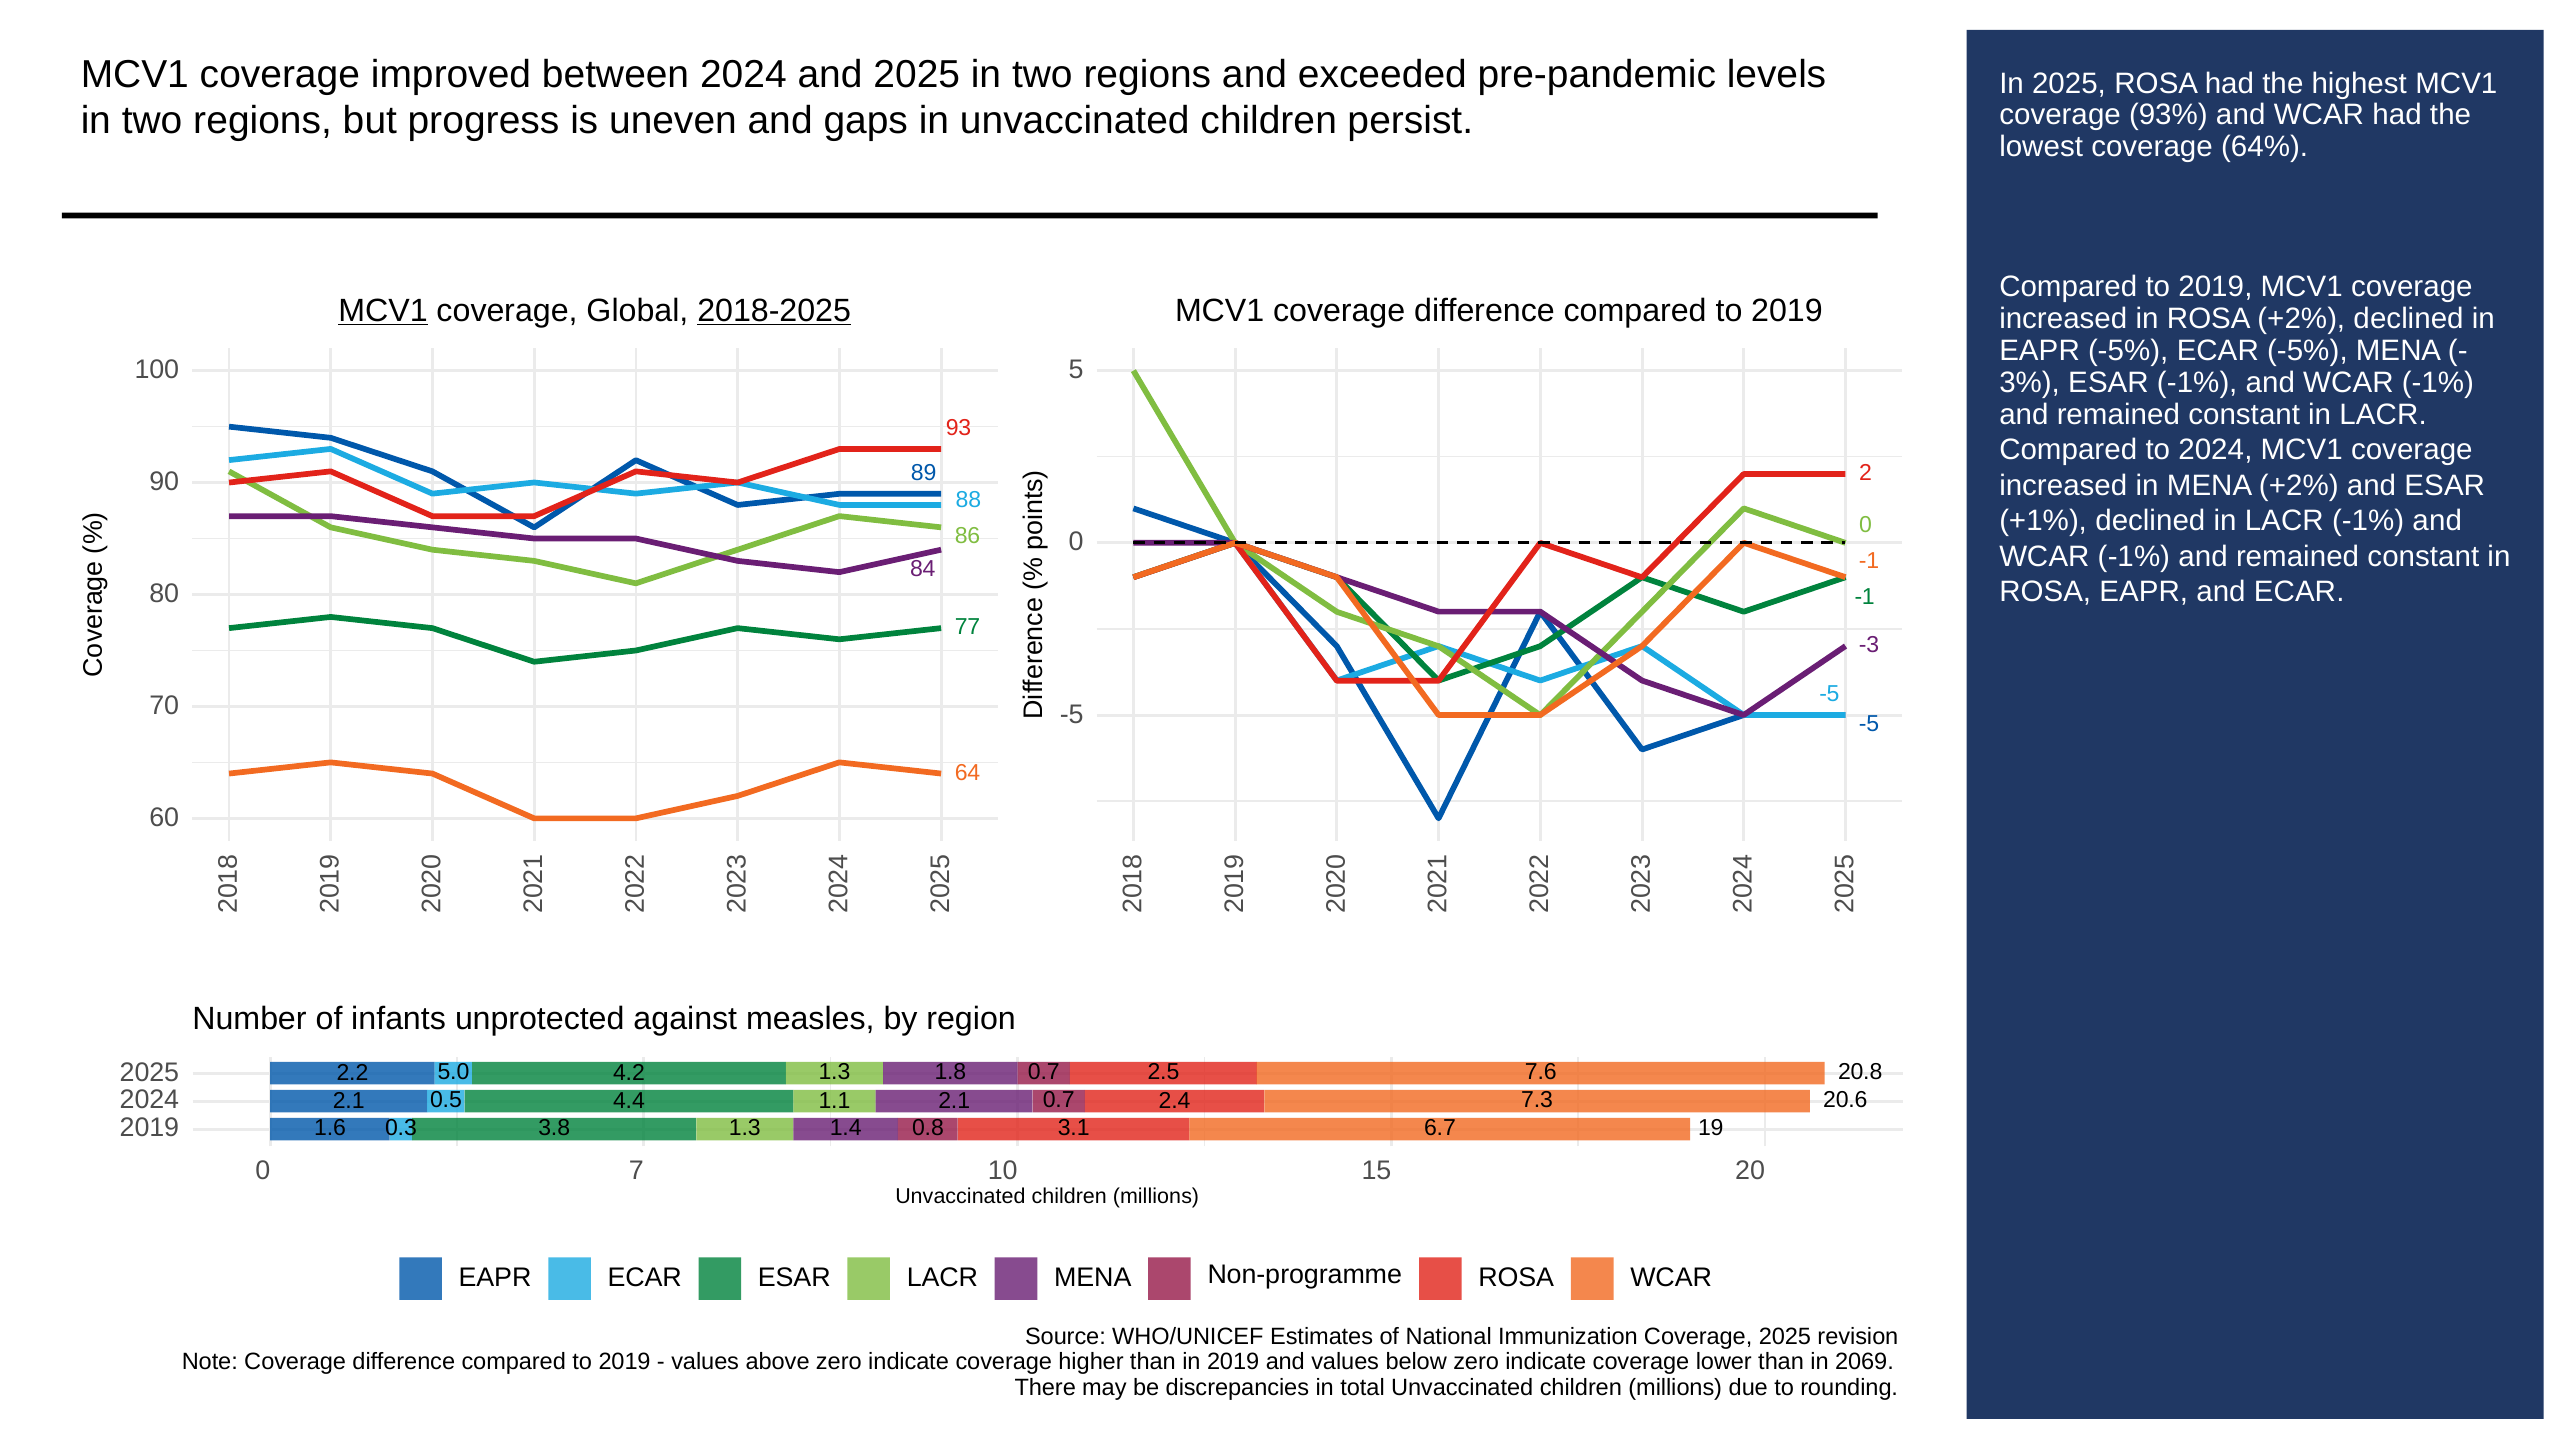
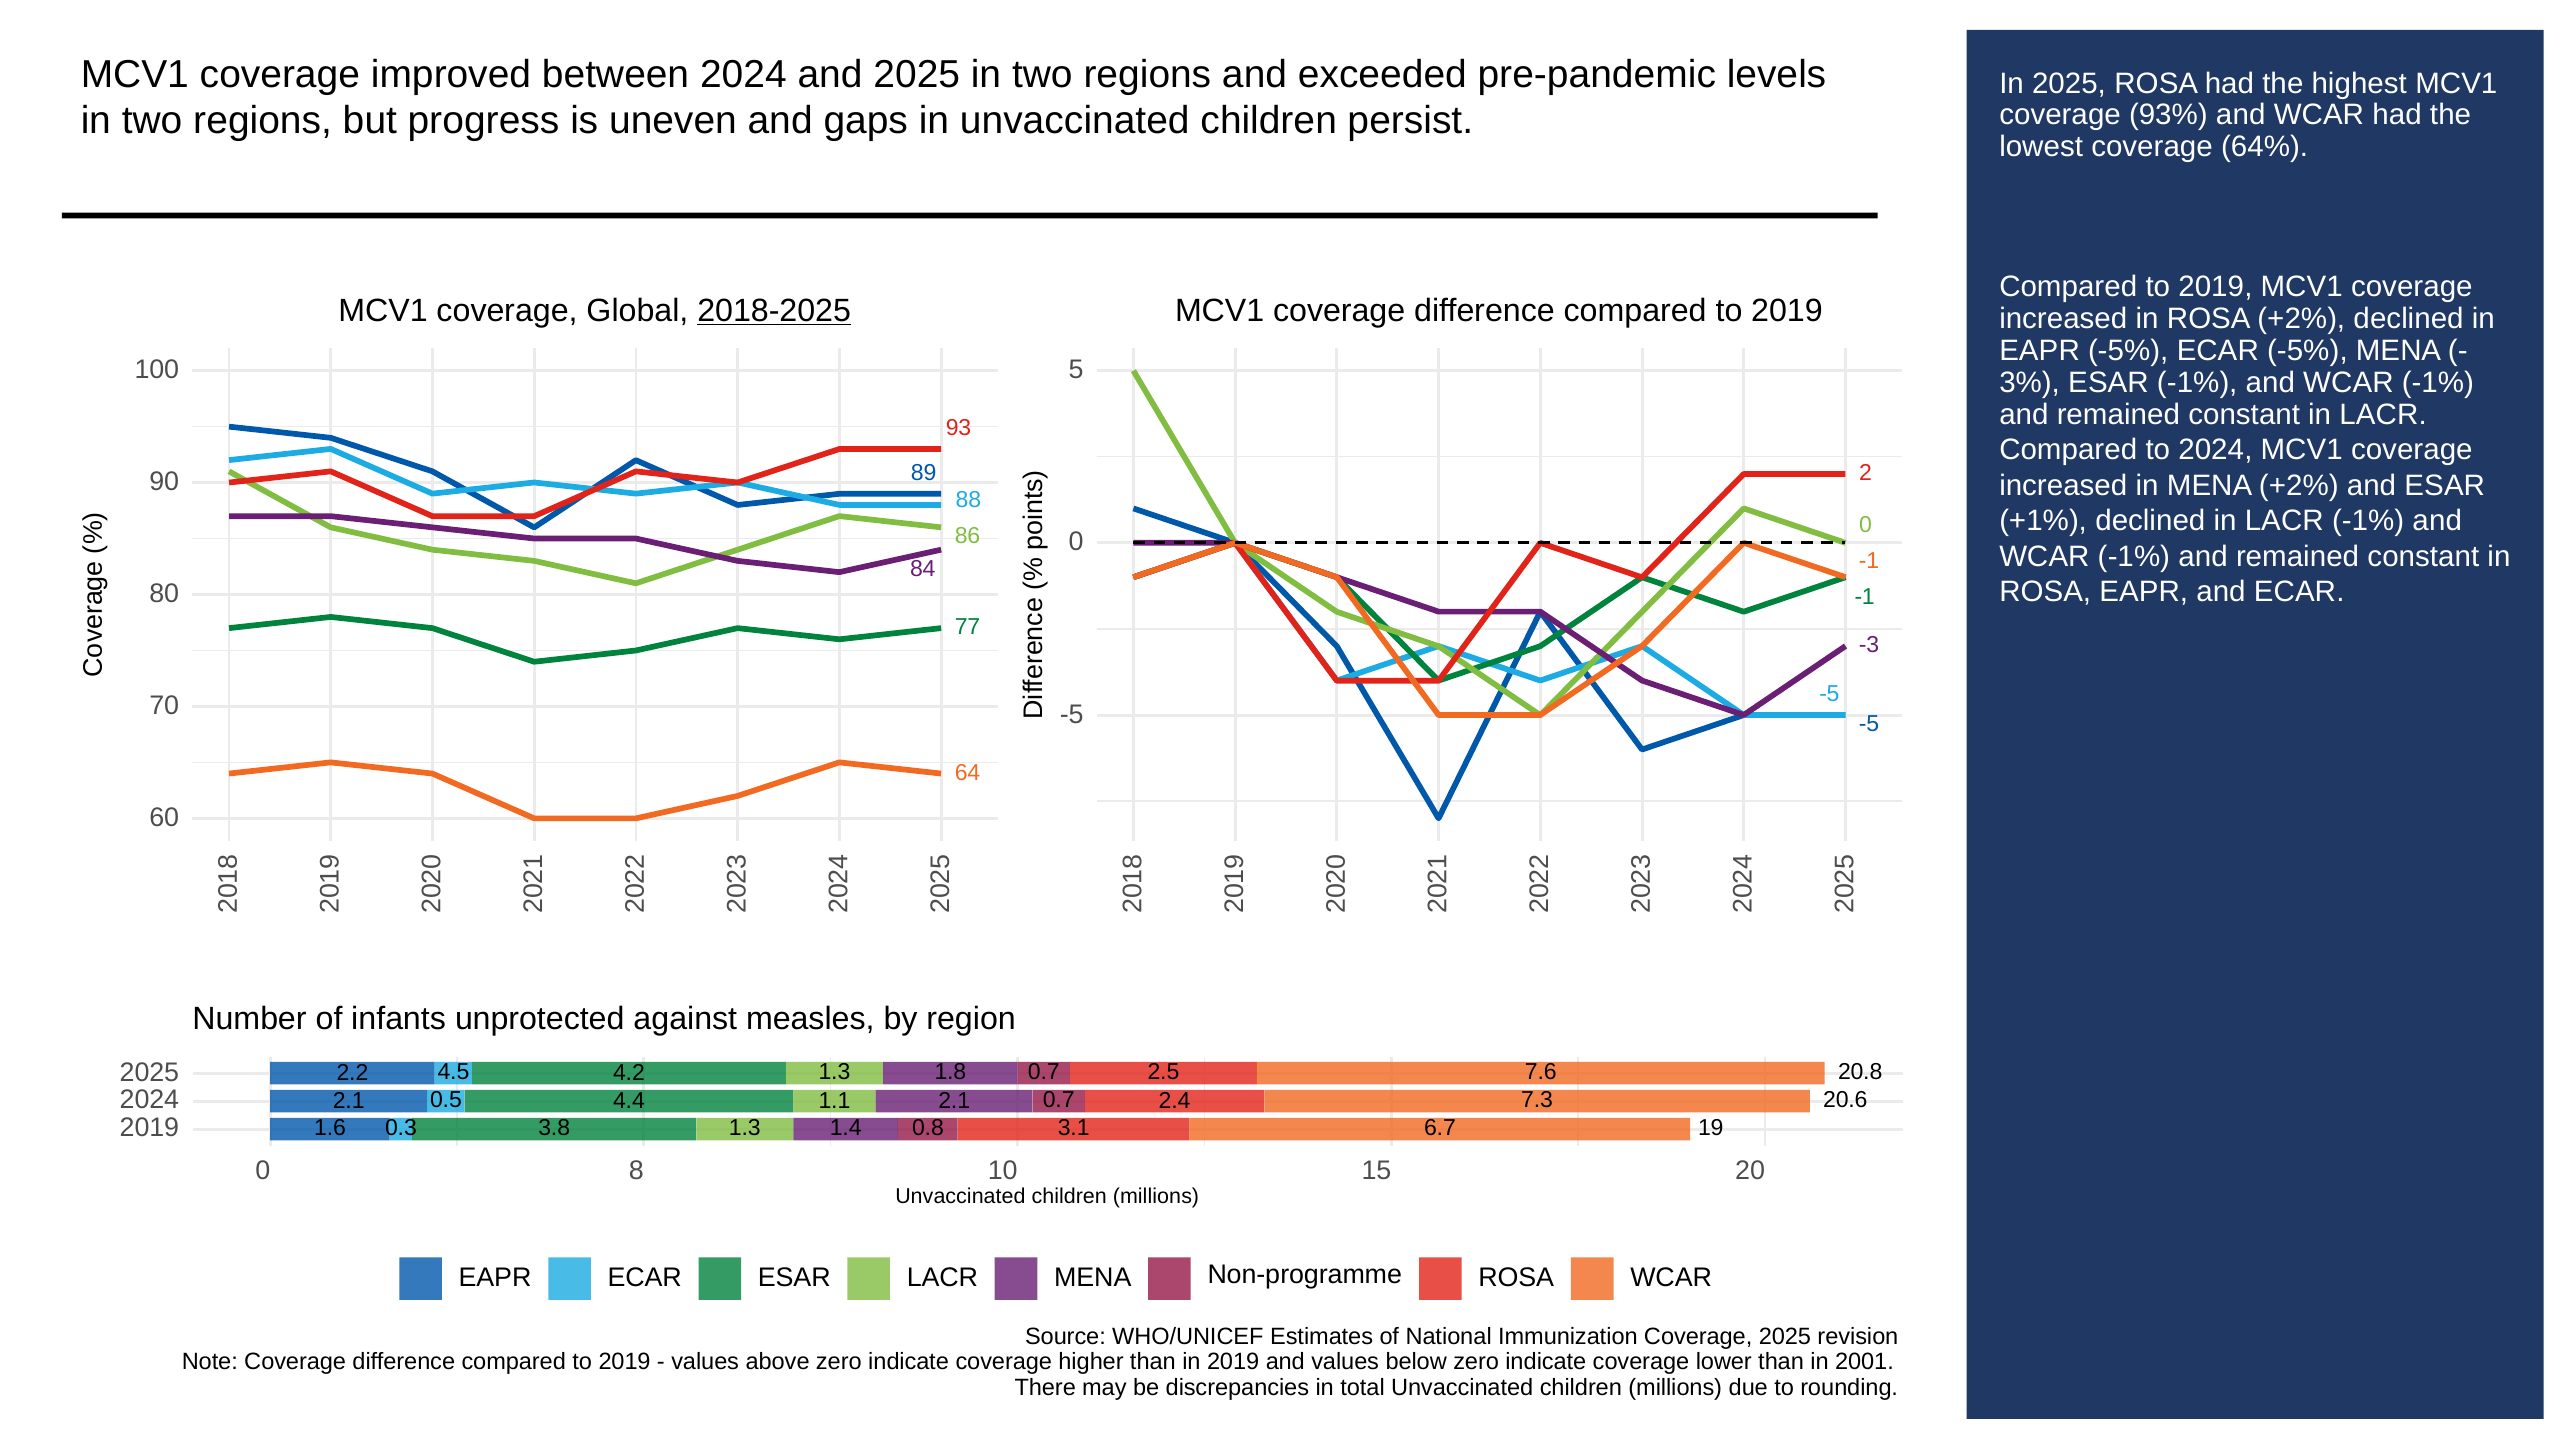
MCV1 at (383, 311) underline: present -> none
5.0: 5.0 -> 4.5
0 7: 7 -> 8
2069: 2069 -> 2001
